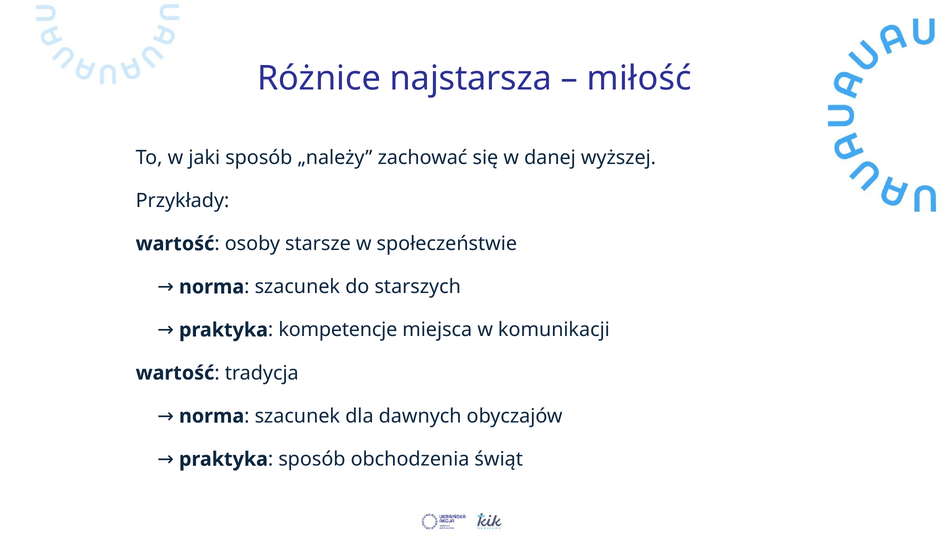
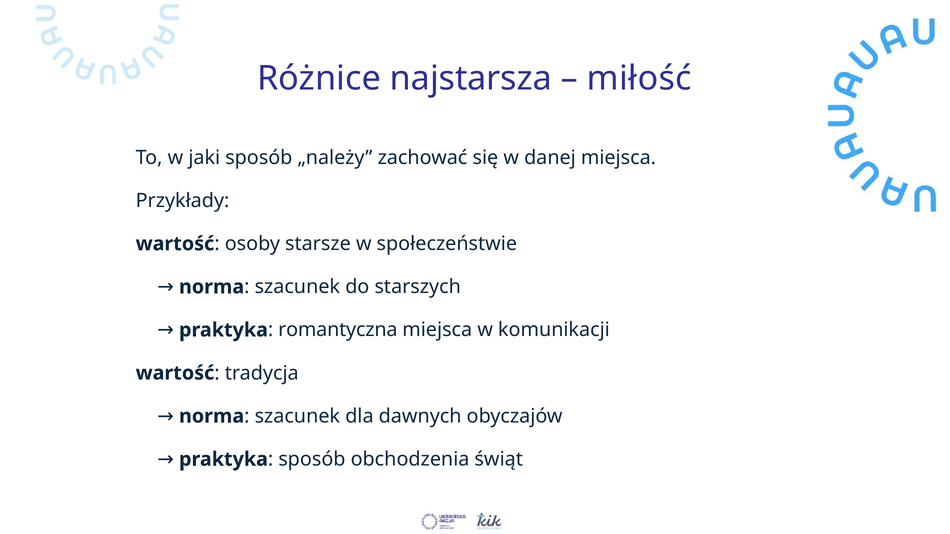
danej wyższej: wyższej -> miejsca
kompetencje: kompetencje -> romantyczna
